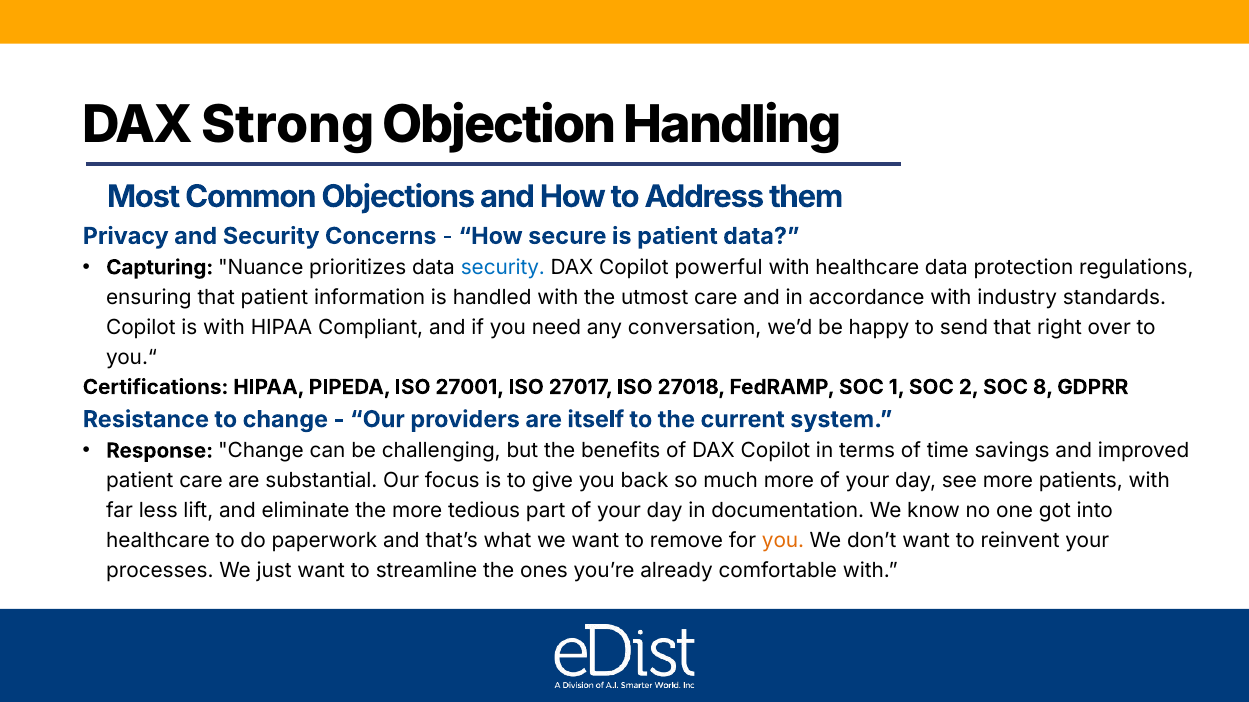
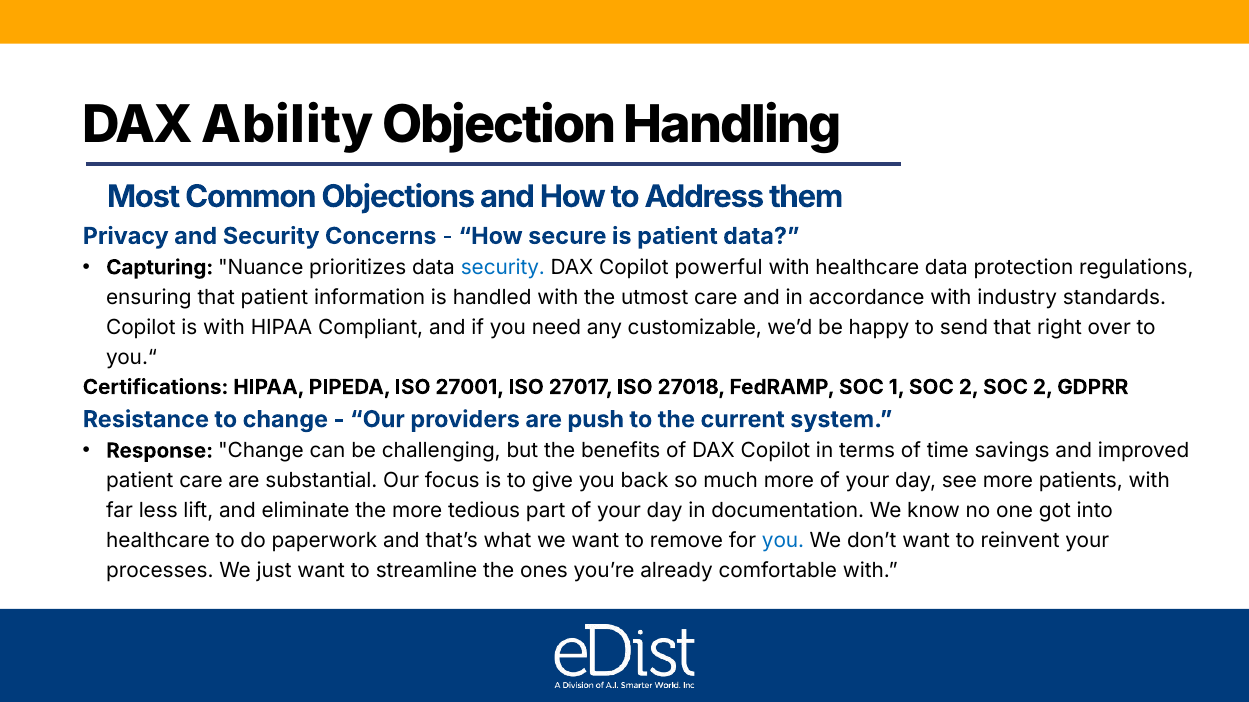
Strong: Strong -> Ability
conversation: conversation -> customizable
2 SOC 8: 8 -> 2
itself: itself -> push
you at (783, 541) colour: orange -> blue
